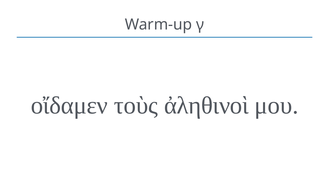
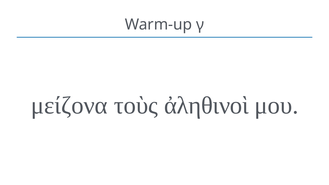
οἴδαμεν: οἴδαμεν -> μείζονα
